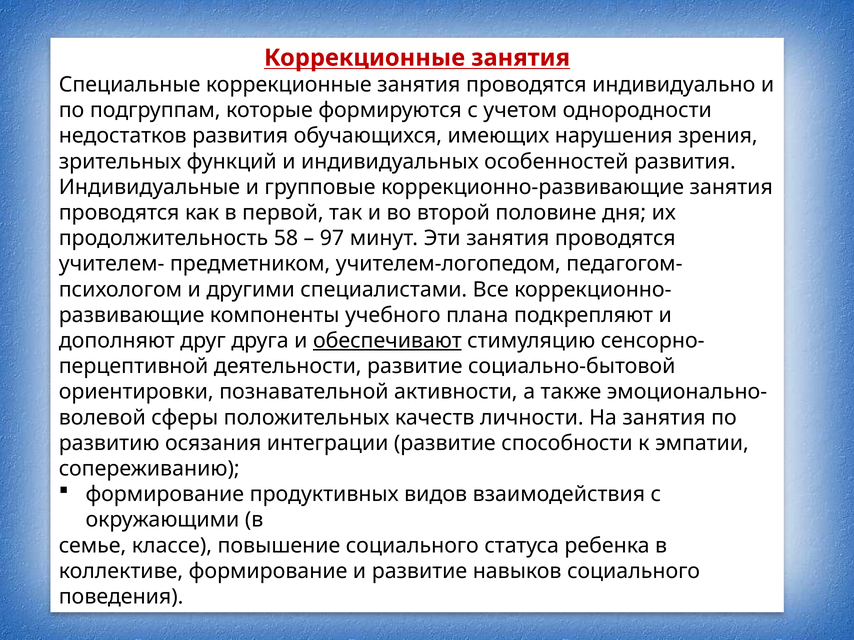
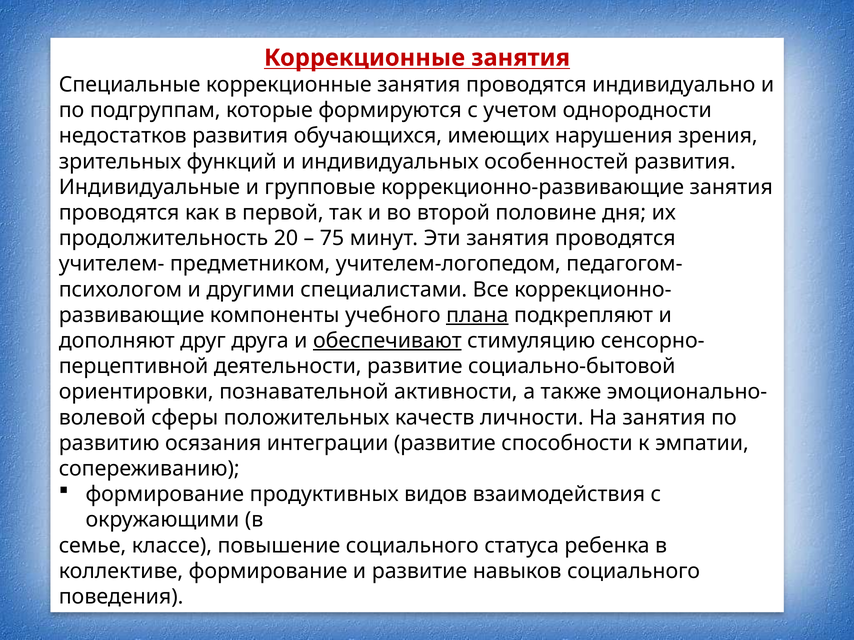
58: 58 -> 20
97: 97 -> 75
плана underline: none -> present
